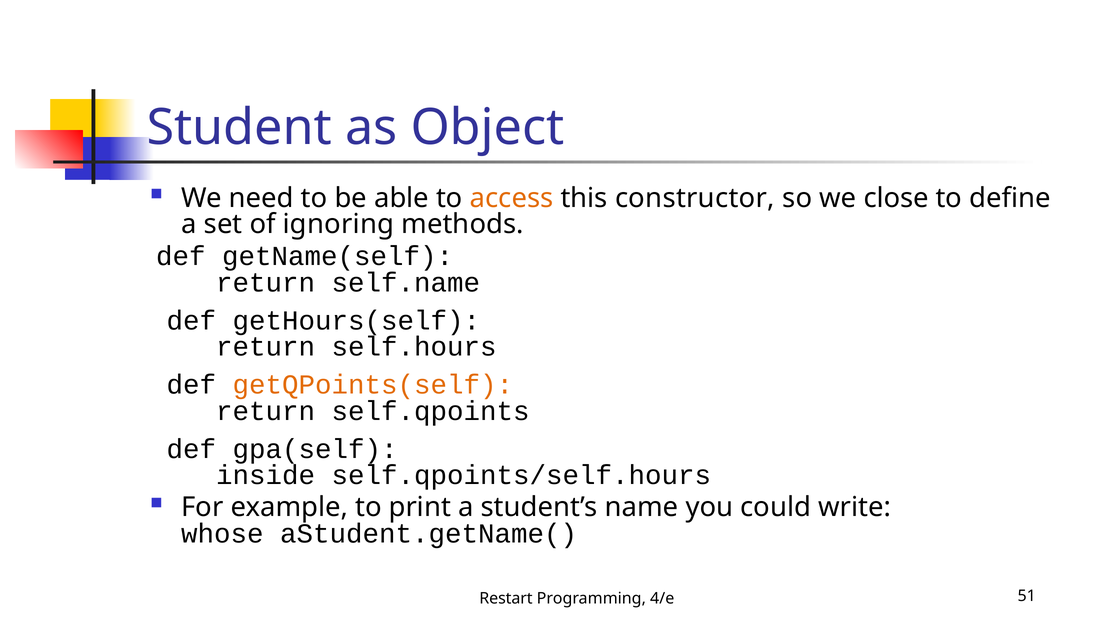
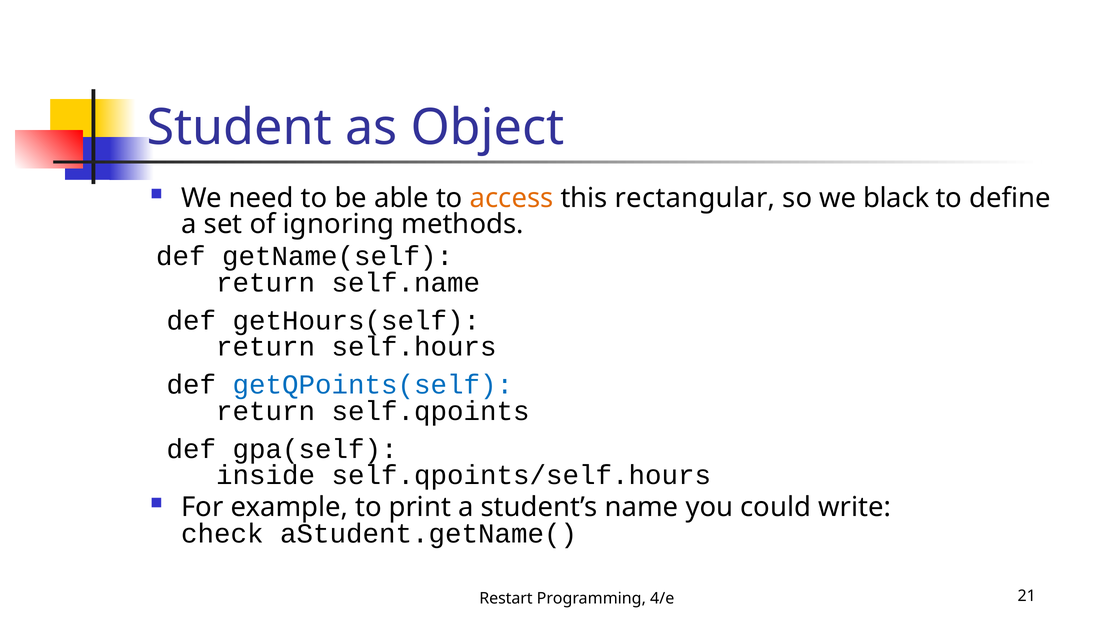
constructor: constructor -> rectangular
close: close -> black
getQPoints(self colour: orange -> blue
whose: whose -> check
51: 51 -> 21
